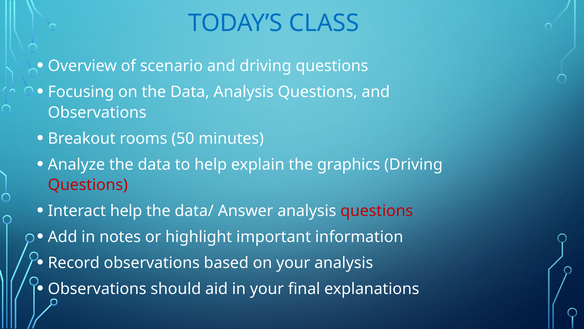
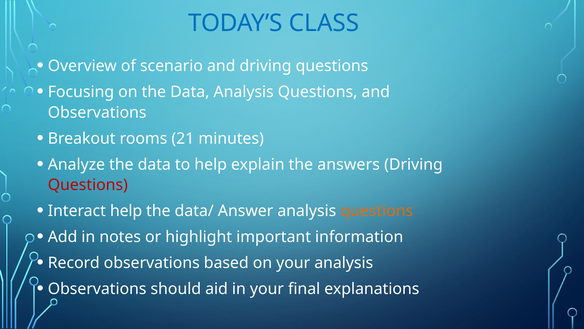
50: 50 -> 21
graphics: graphics -> answers
questions at (377, 211) colour: red -> orange
